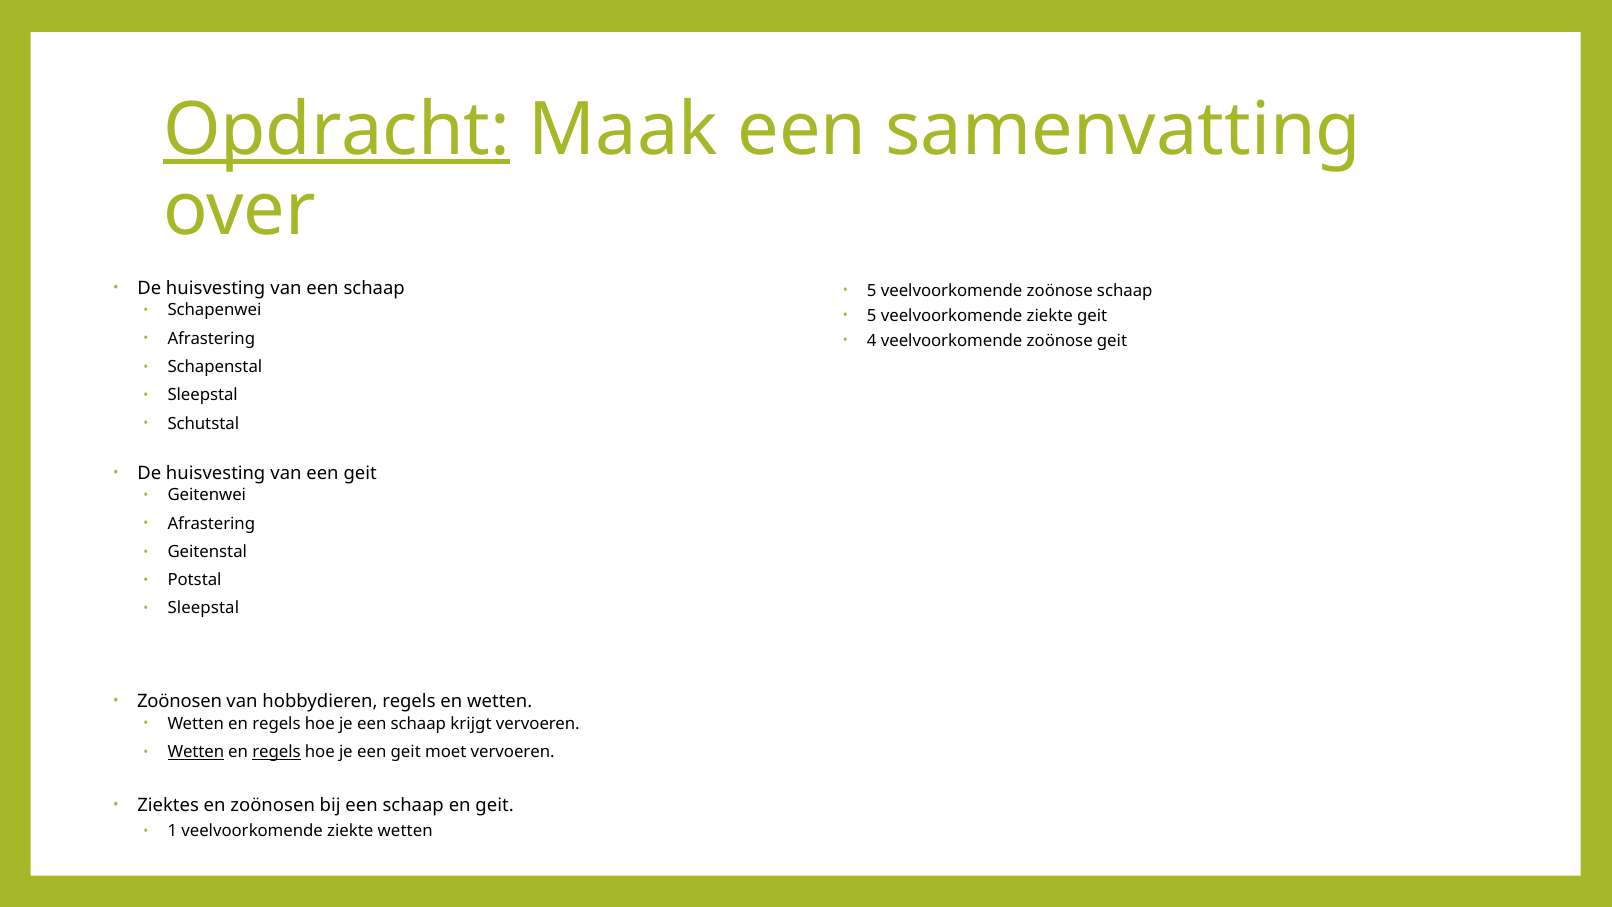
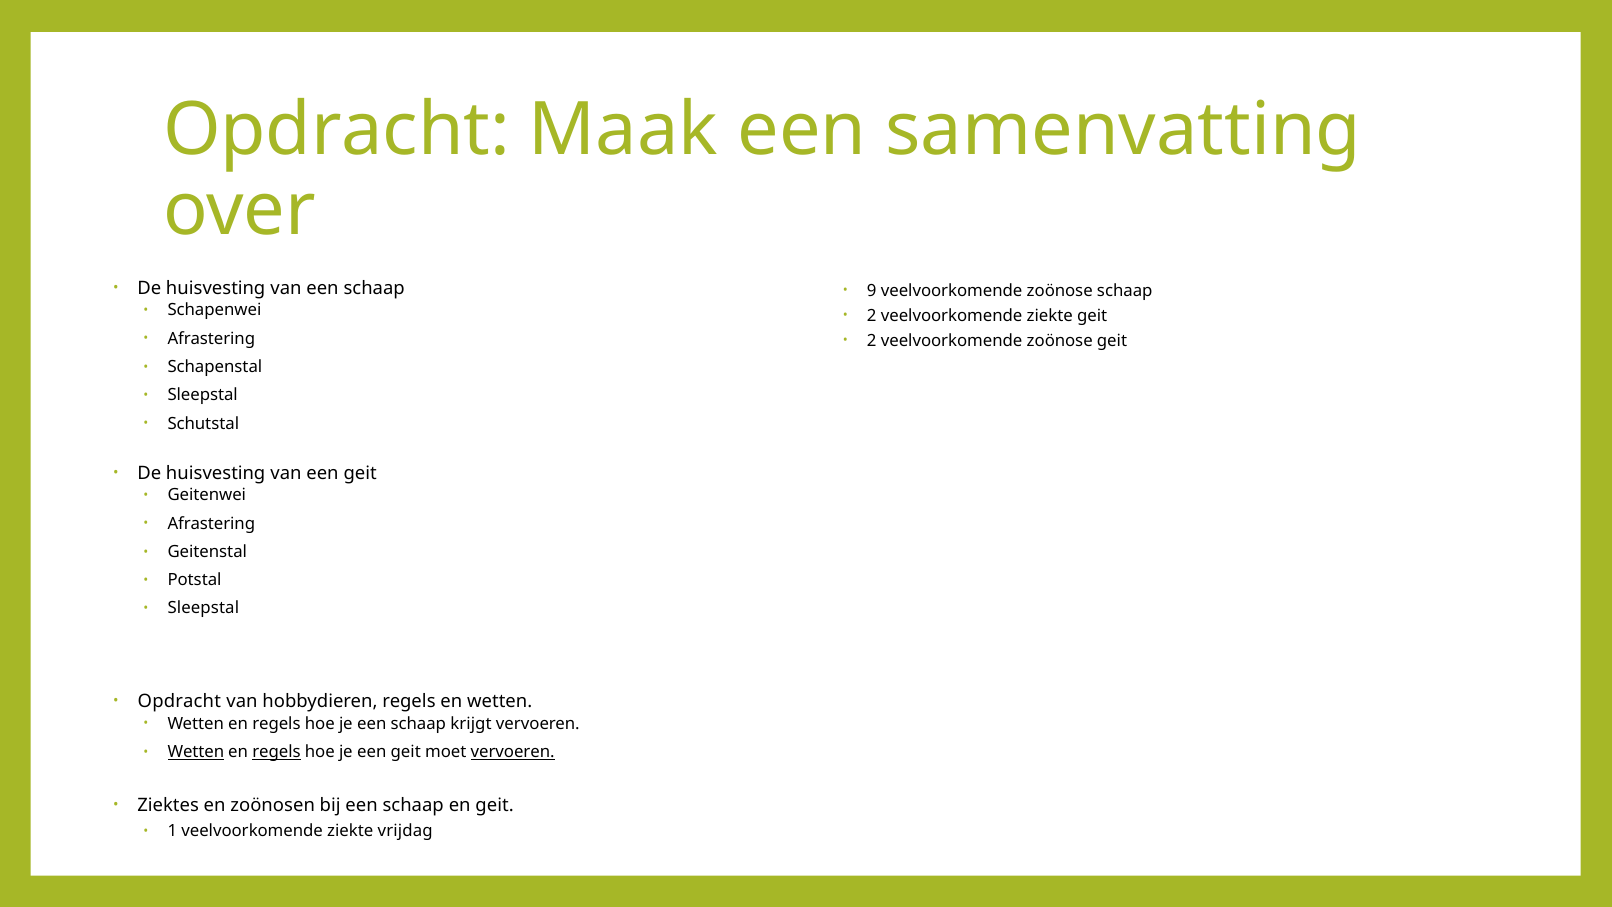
Opdracht at (337, 130) underline: present -> none
5 at (872, 291): 5 -> 9
5 at (872, 316): 5 -> 2
4 at (872, 341): 4 -> 2
Zoönosen at (180, 701): Zoönosen -> Opdracht
vervoeren at (513, 752) underline: none -> present
ziekte wetten: wetten -> vrijdag
